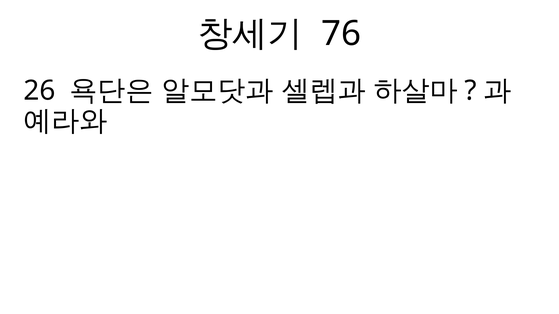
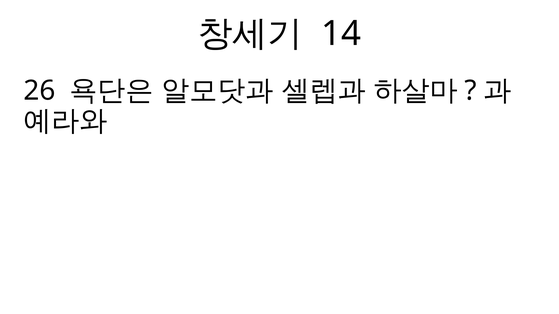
76: 76 -> 14
